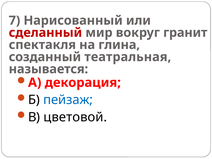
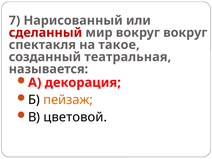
вокруг гранит: гранит -> вокруг
глина: глина -> такое
пейзаж colour: blue -> orange
